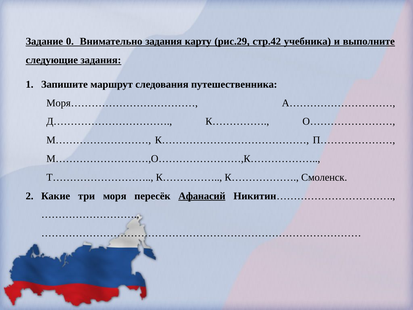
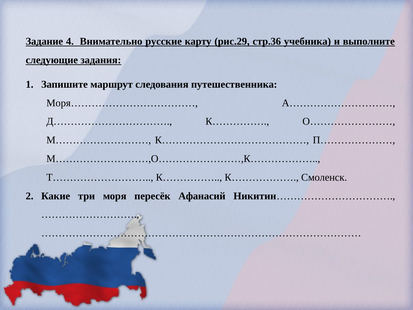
0: 0 -> 4
Внимательно задания: задания -> русские
стр.42: стр.42 -> стр.36
Афанасий underline: present -> none
